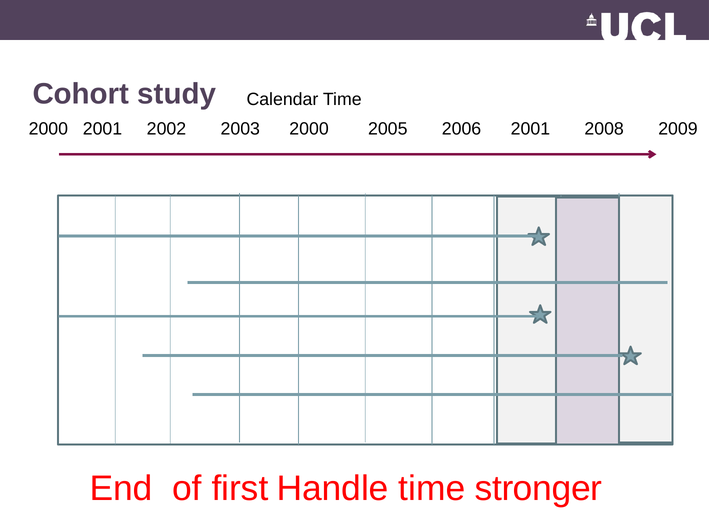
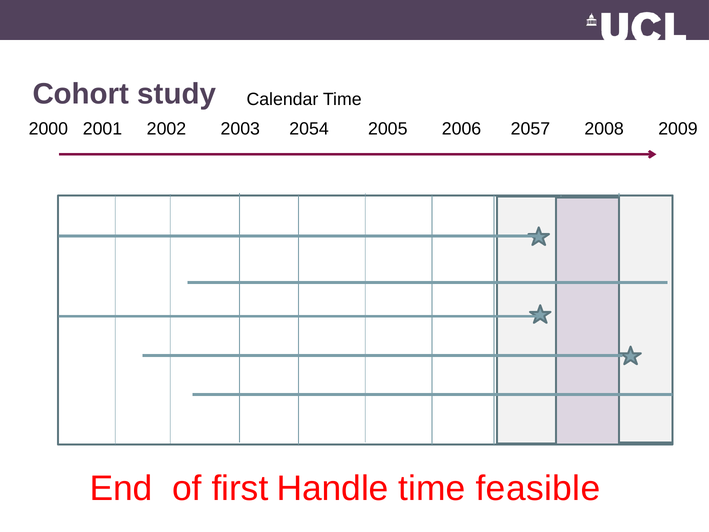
2003 2000: 2000 -> 2054
2006 2001: 2001 -> 2057
stronger: stronger -> feasible
